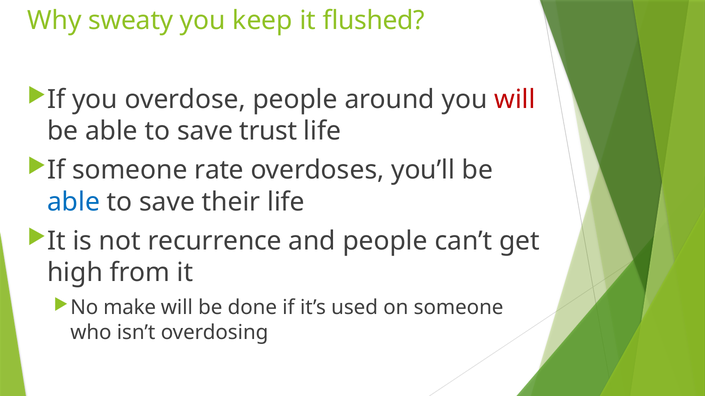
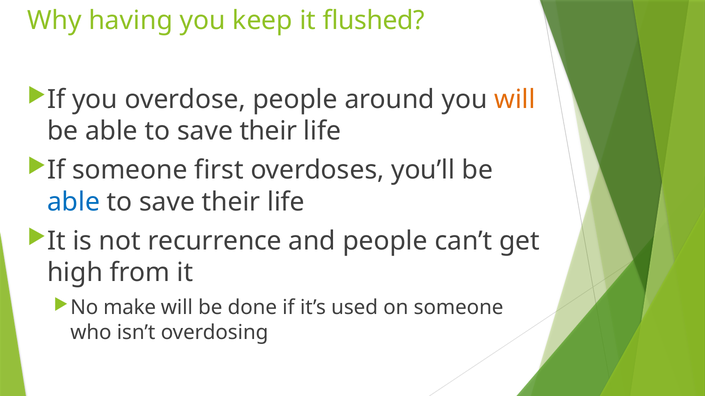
sweaty: sweaty -> having
will at (515, 100) colour: red -> orange
trust at (268, 131): trust -> their
rate: rate -> first
